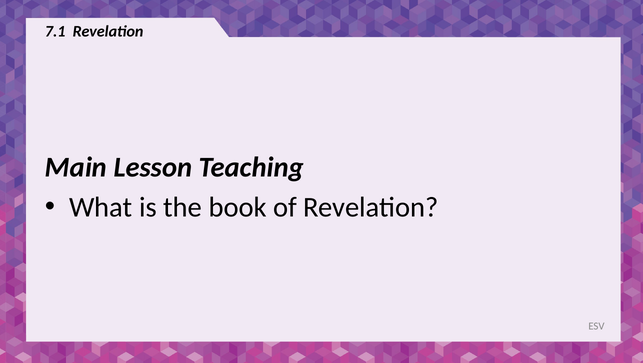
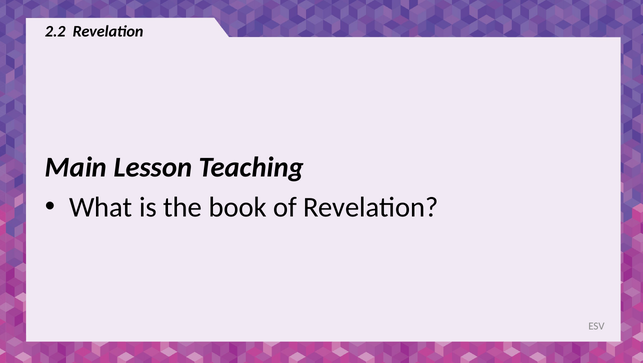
7.1: 7.1 -> 2.2
